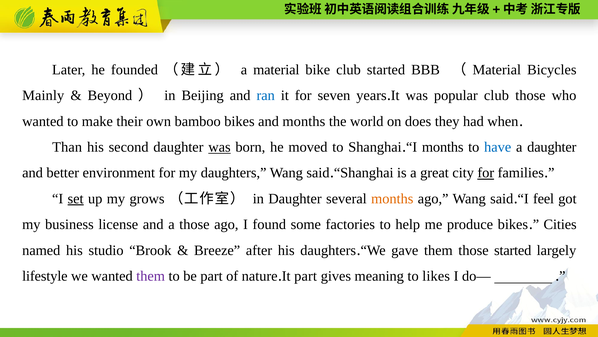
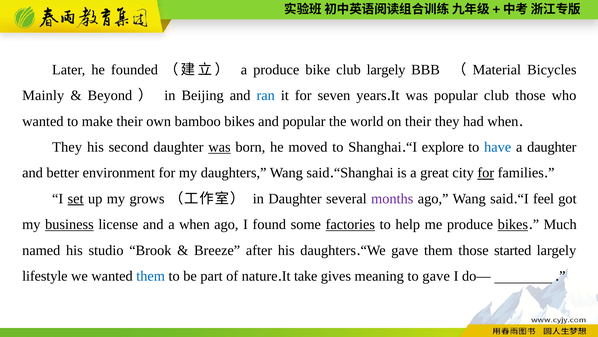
a material: material -> produce
club started: started -> largely
and months: months -> popular
on does: does -> their
Than at (67, 147): Than -> They
I months: months -> explore
months at (392, 198) colour: orange -> purple
business underline: none -> present
a those: those -> when
factories underline: none -> present
bikes at (513, 224) underline: none -> present
Cities: Cities -> Much
them at (151, 276) colour: purple -> blue
It part: part -> take
to likes: likes -> gave
